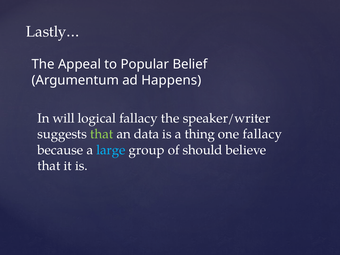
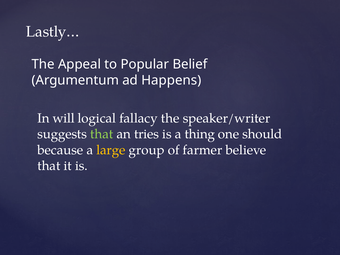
data: data -> tries
one fallacy: fallacy -> should
large colour: light blue -> yellow
should: should -> farmer
